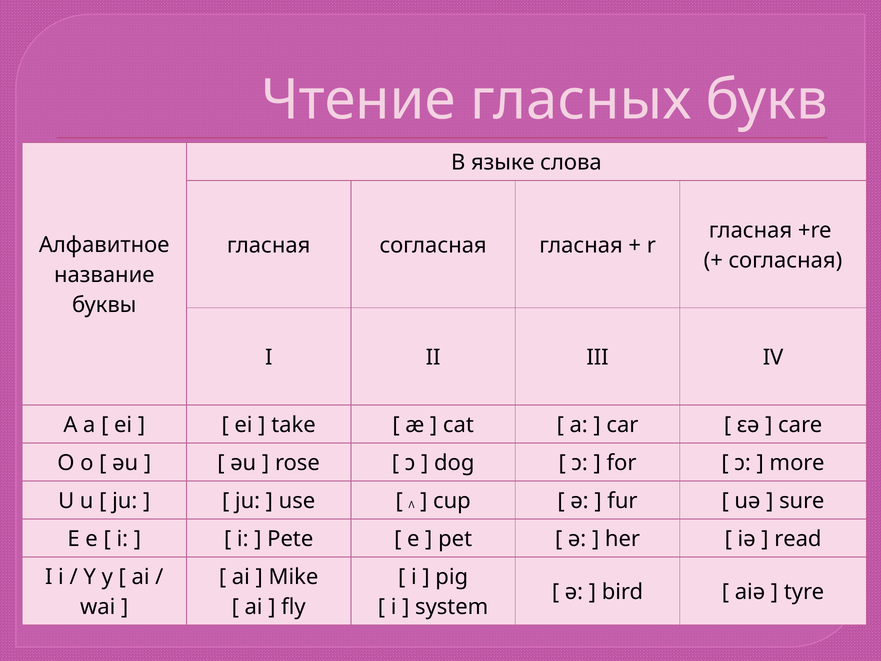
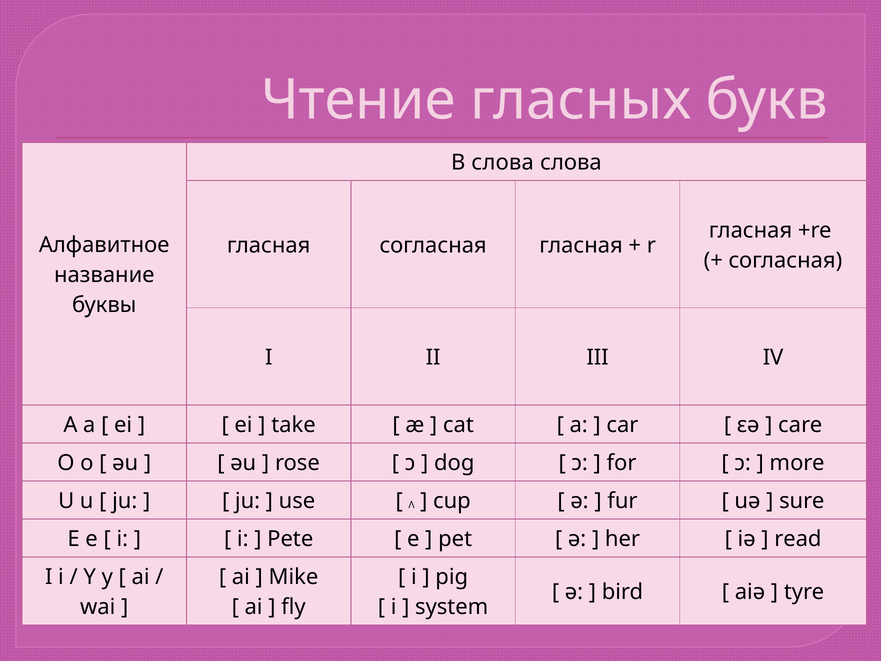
В языке: языке -> слова
